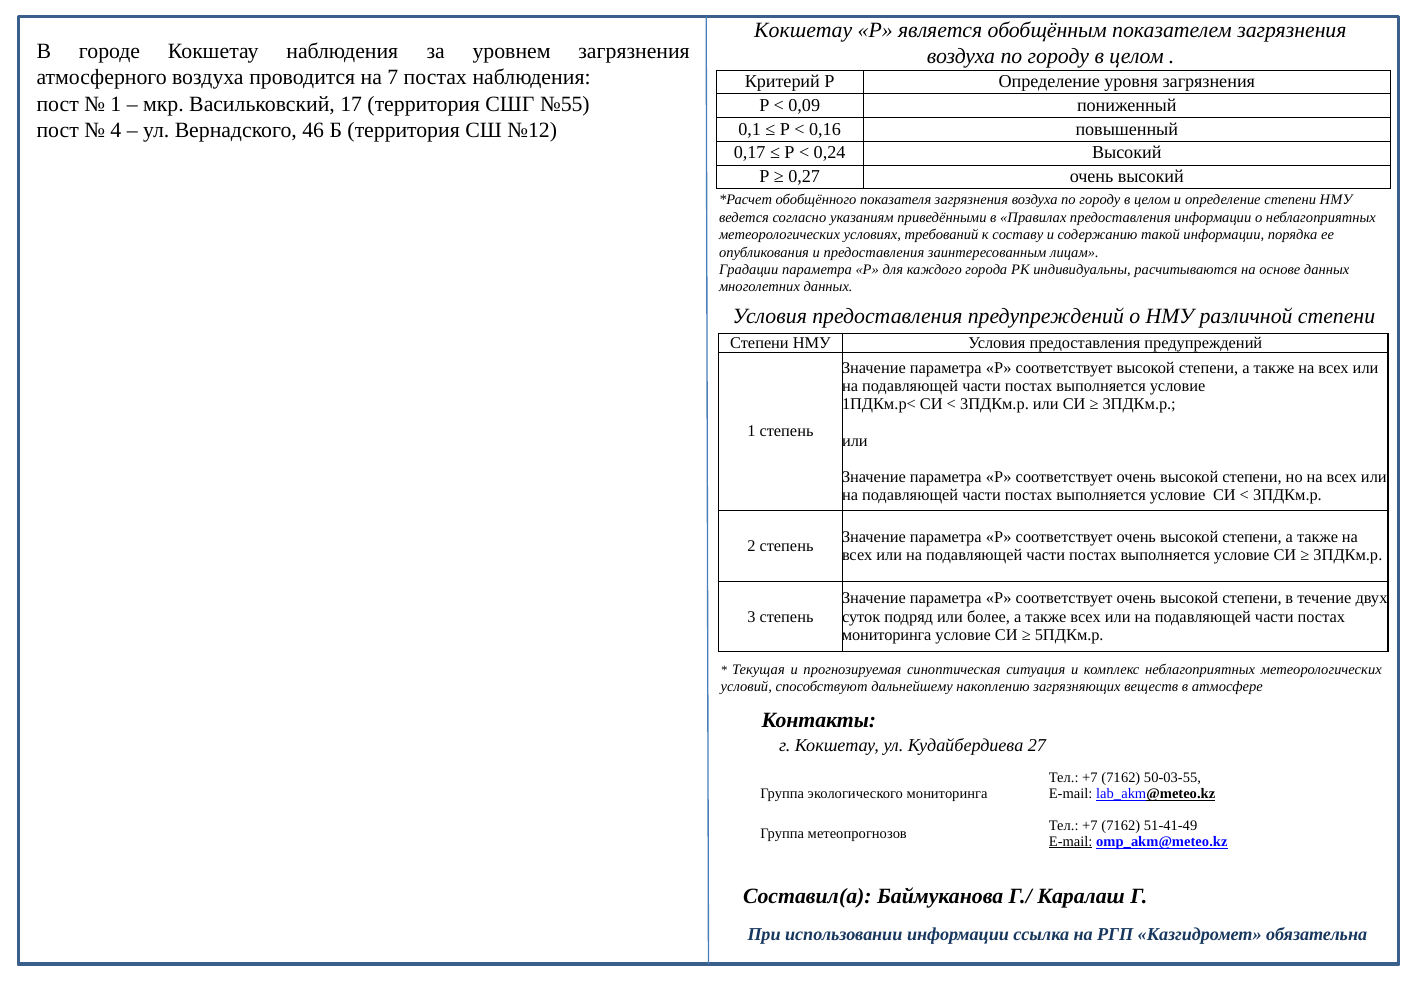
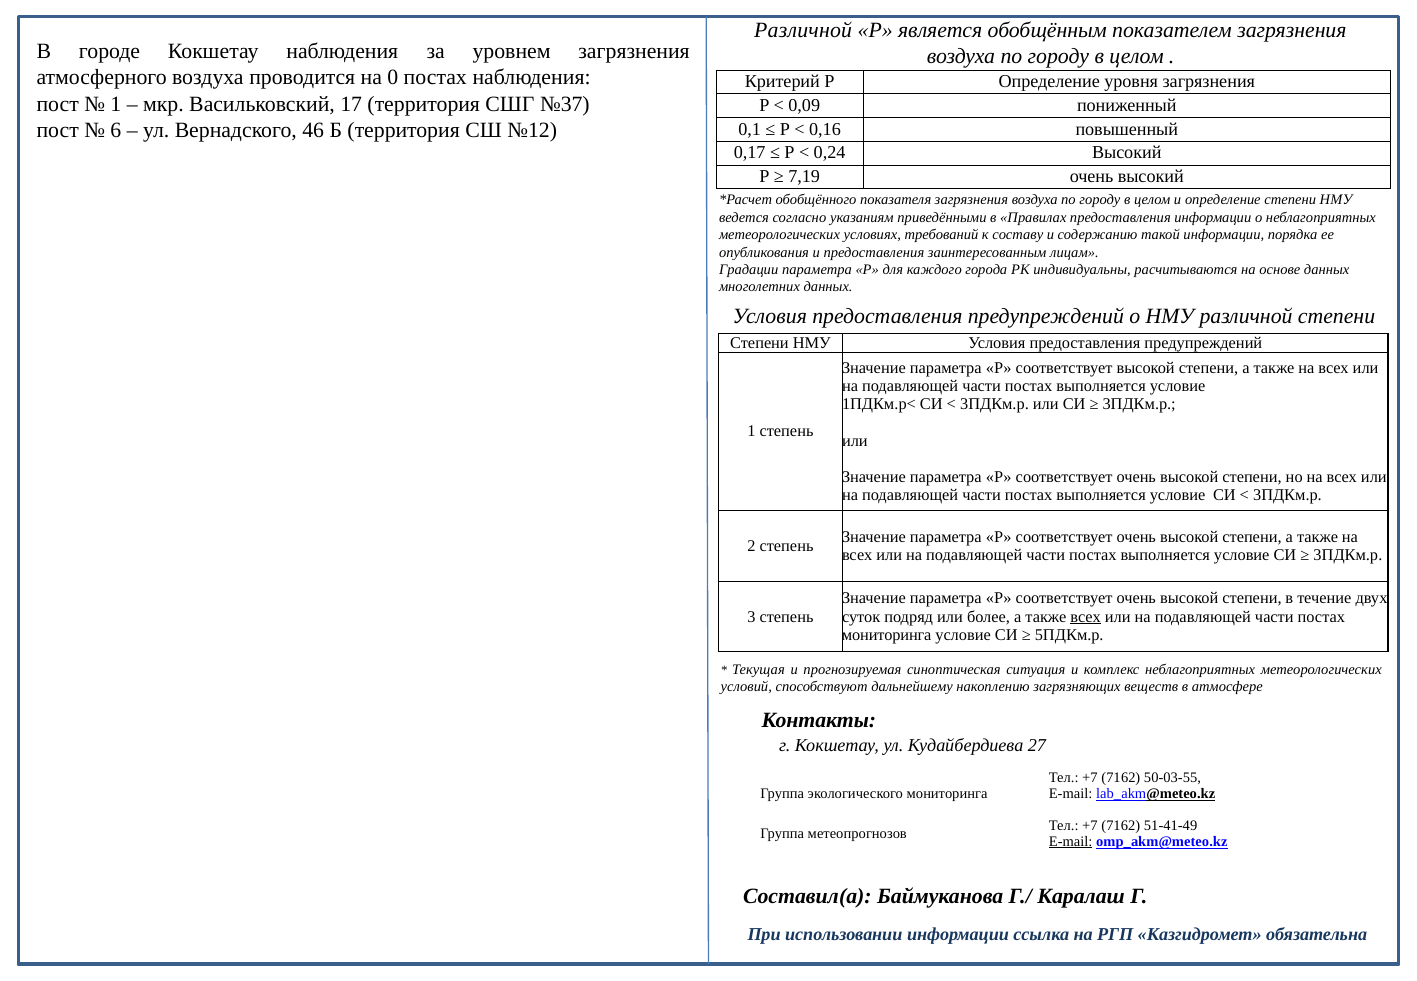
Кокшетау at (803, 30): Кокшетау -> Различной
7: 7 -> 0
№55: №55 -> №37
4: 4 -> 6
0,27: 0,27 -> 7,19
всех at (1086, 617) underline: none -> present
